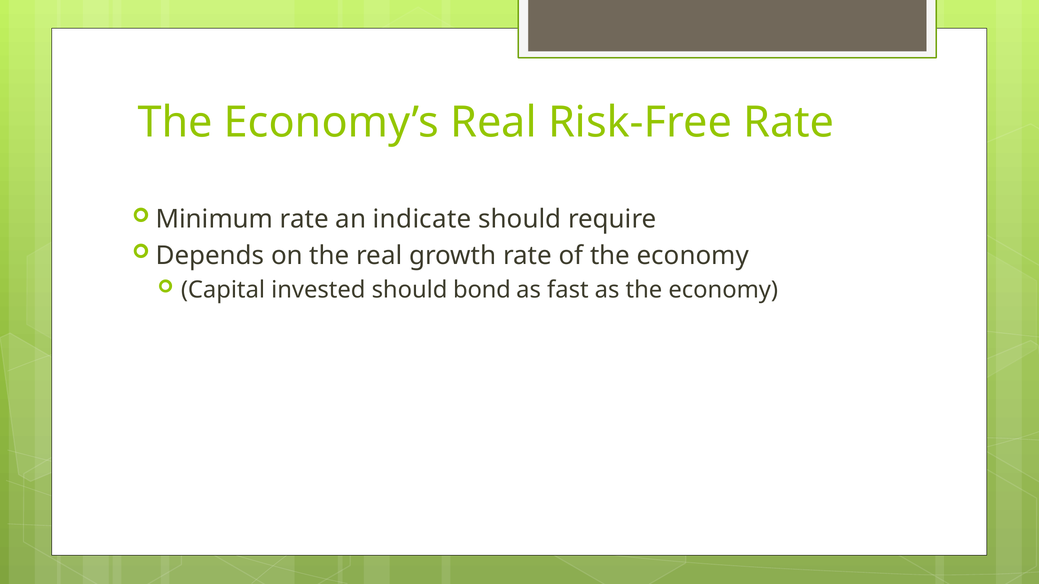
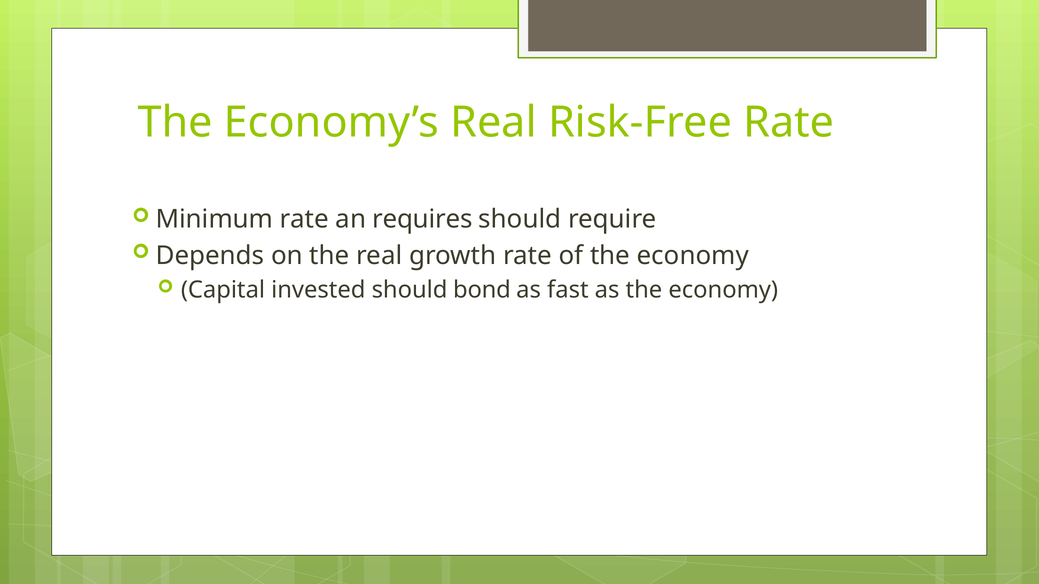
indicate: indicate -> requires
